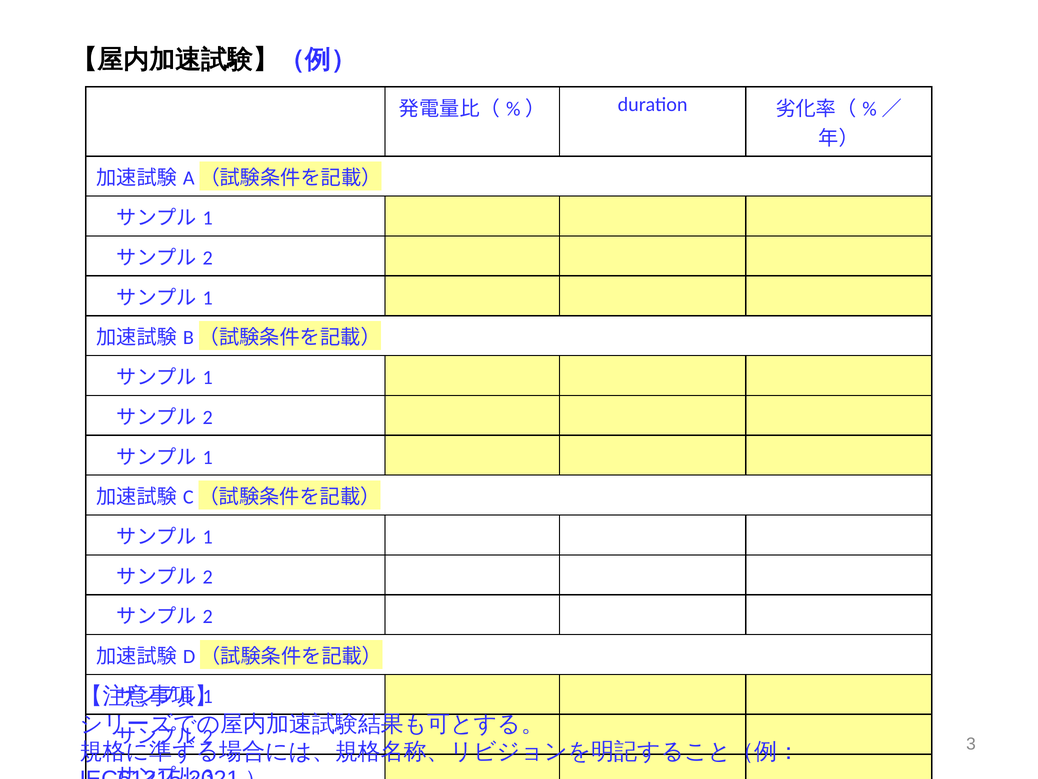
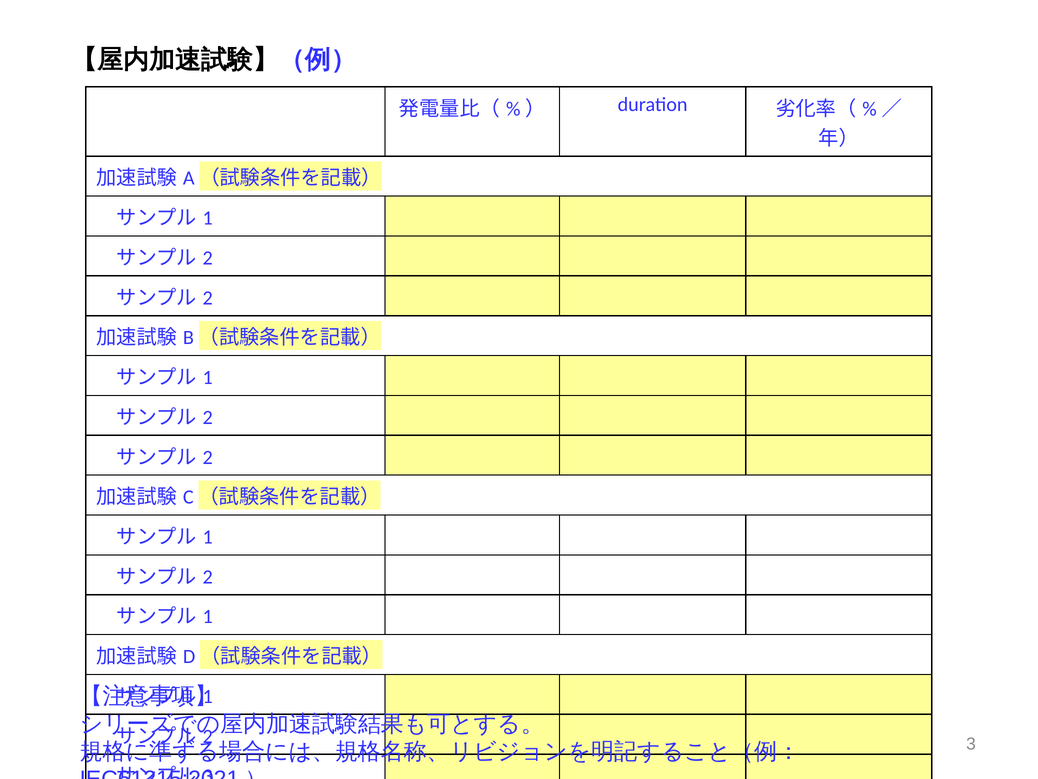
1 at (208, 298): 1 -> 2
1 at (208, 457): 1 -> 2
2 at (208, 616): 2 -> 1
